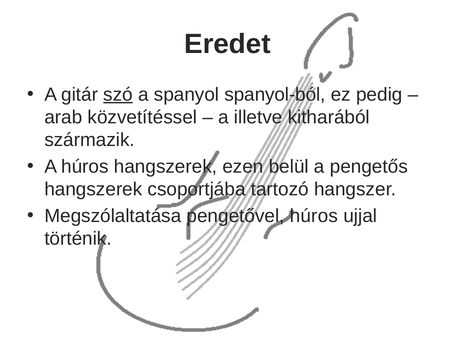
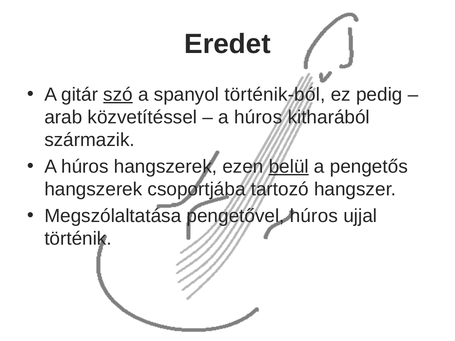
spanyol-ból: spanyol-ból -> történik-ból
illetve at (258, 117): illetve -> húros
belül underline: none -> present
